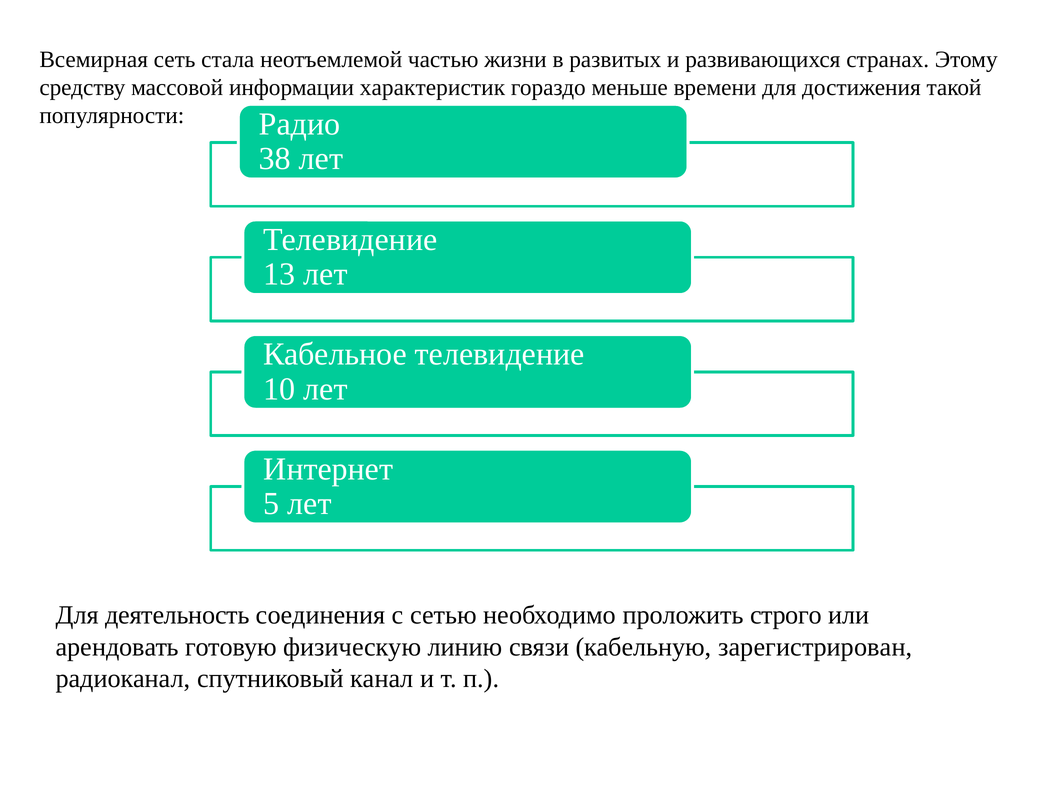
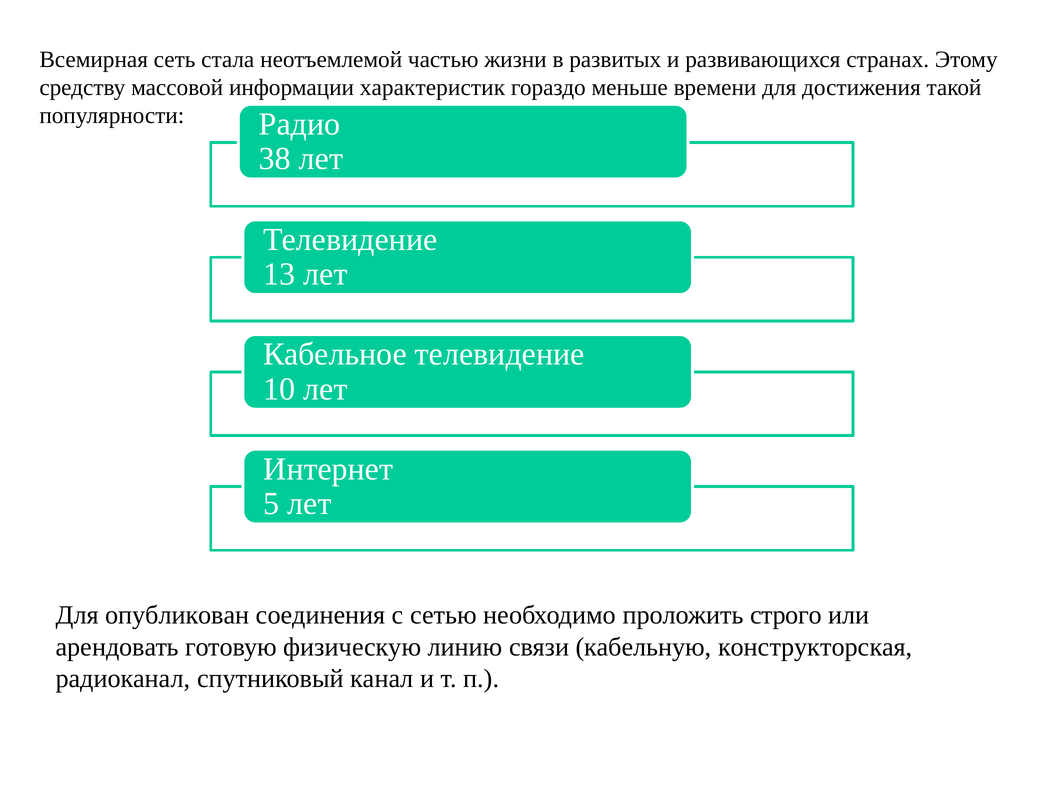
деятельность: деятельность -> опубликован
зарегистрирован: зарегистрирован -> конструкторская
